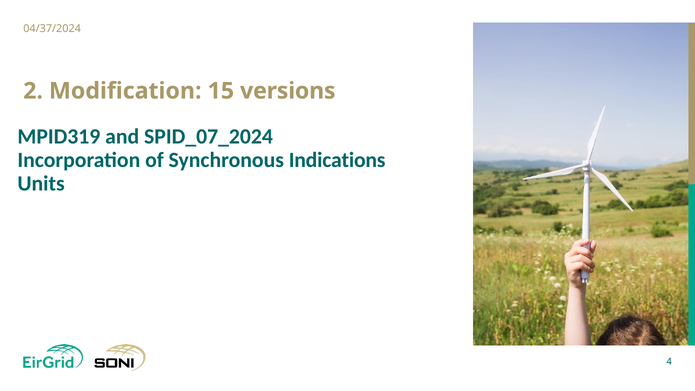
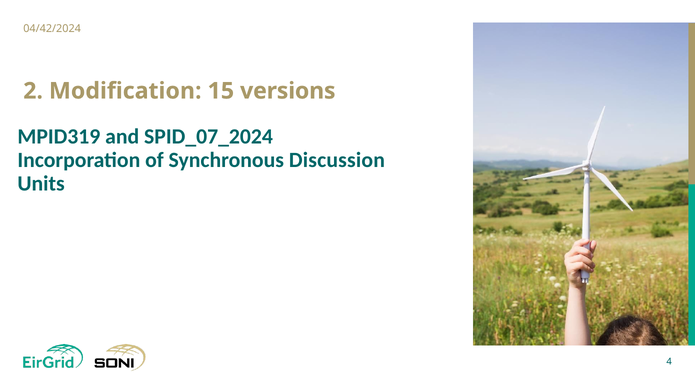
04/37/2024: 04/37/2024 -> 04/42/2024
Indications: Indications -> Discussion
